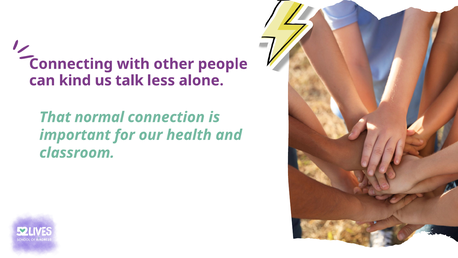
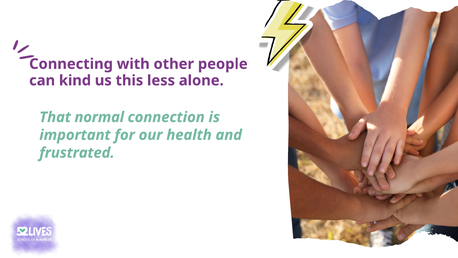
talk: talk -> this
classroom: classroom -> frustrated
